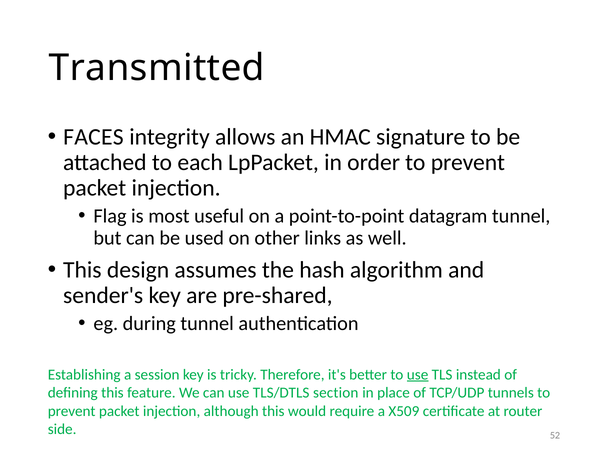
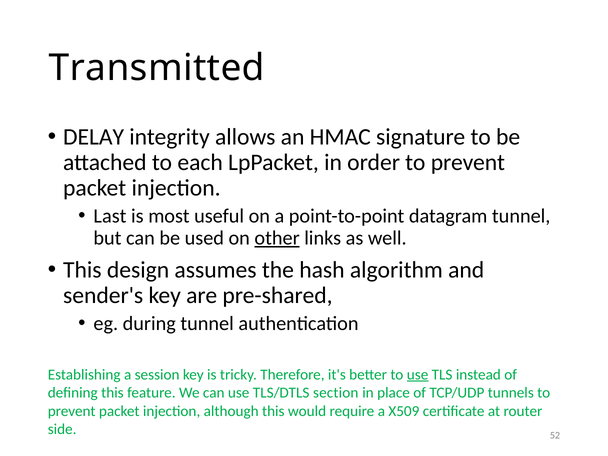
FACES: FACES -> DELAY
Flag: Flag -> Last
other underline: none -> present
